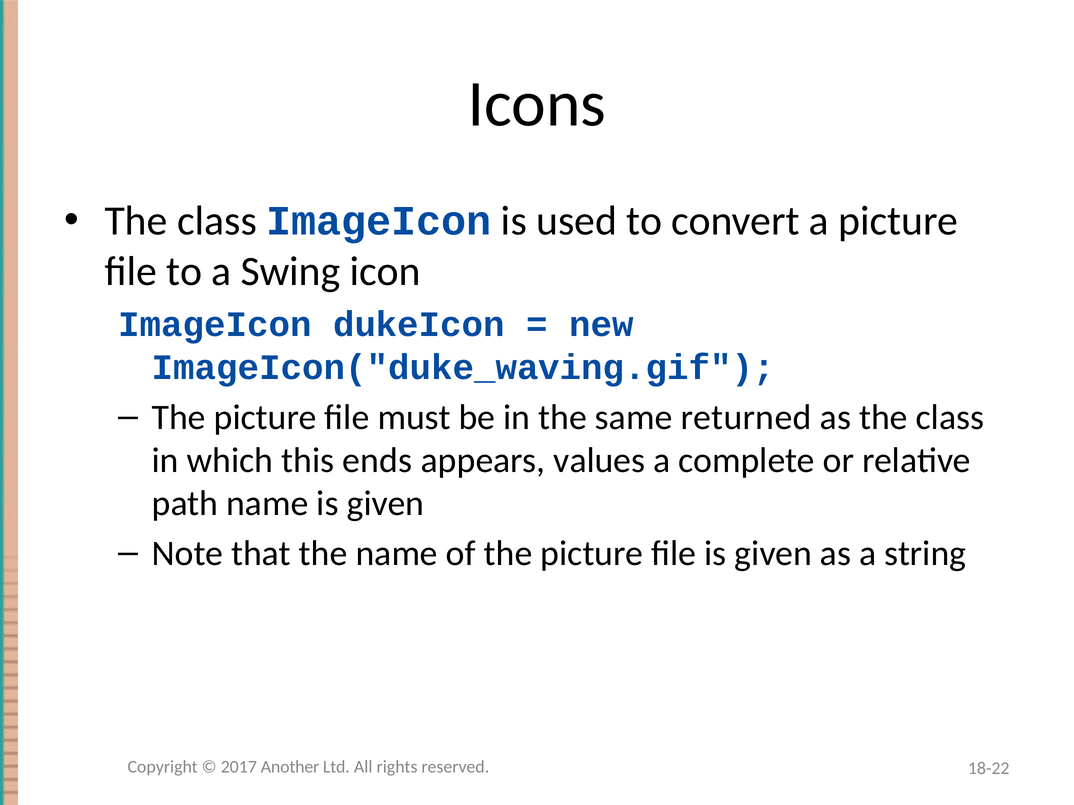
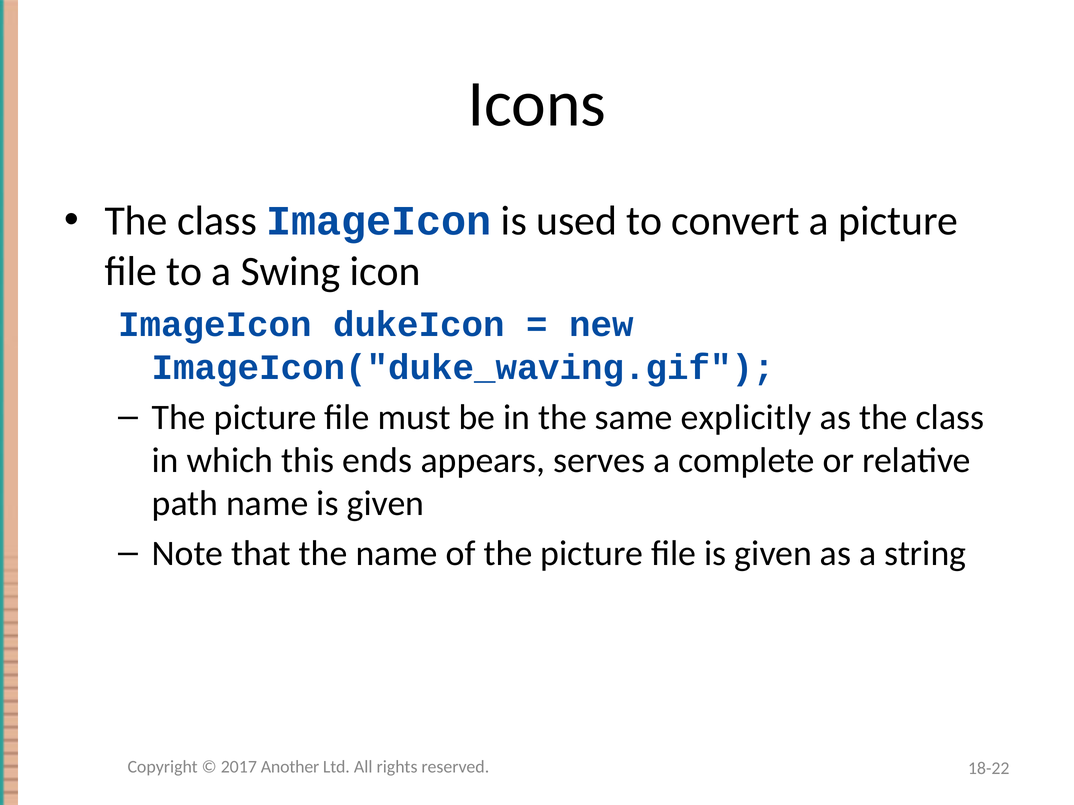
returned: returned -> explicitly
values: values -> serves
